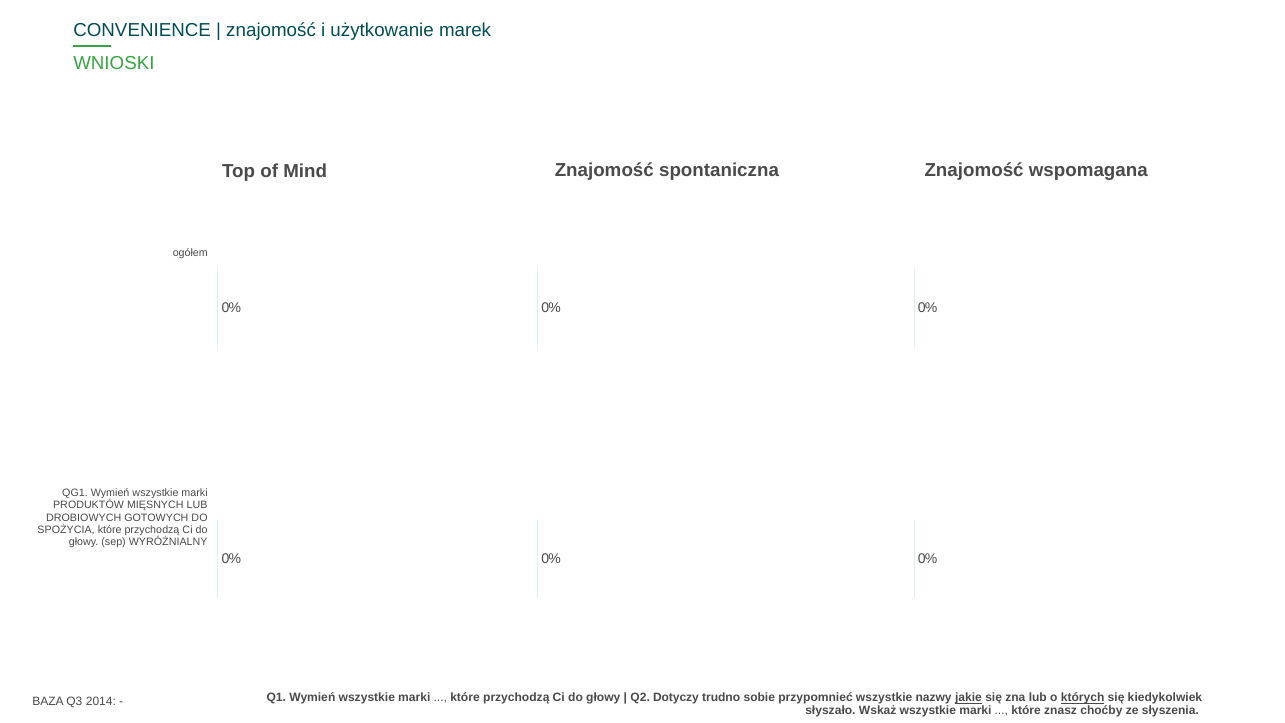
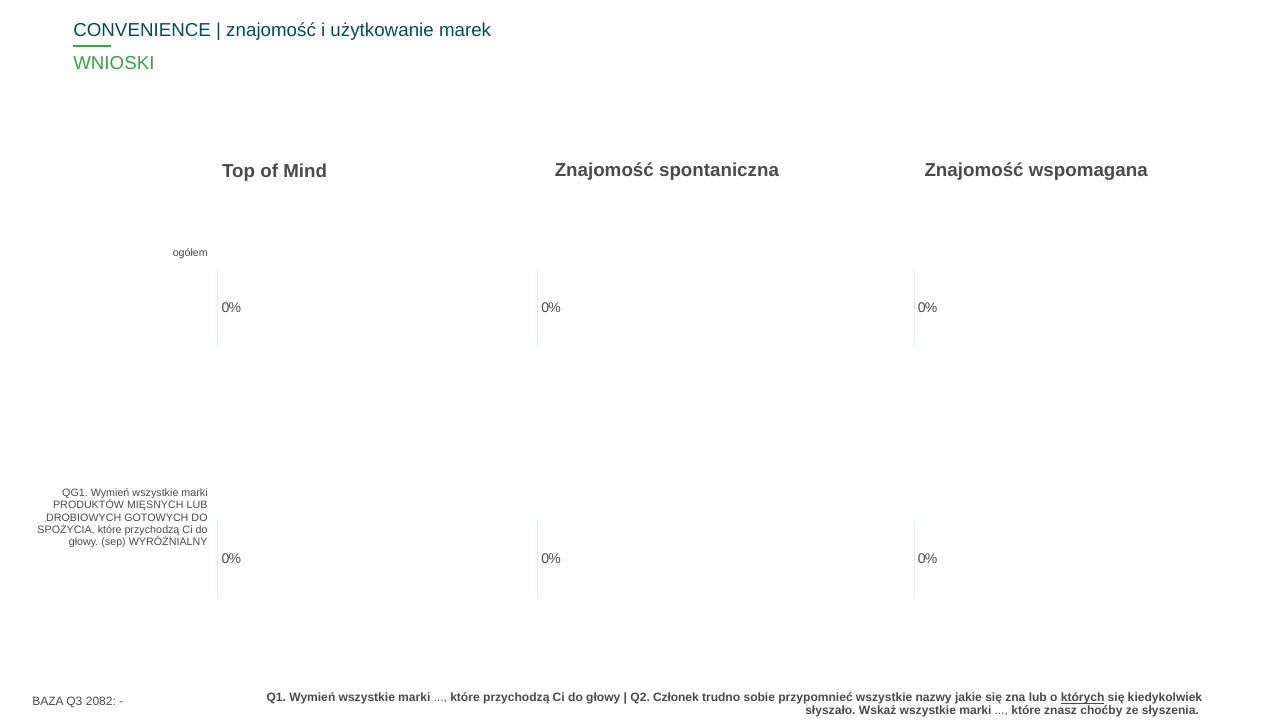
Dotyczy: Dotyczy -> Członek
jakie underline: present -> none
2014: 2014 -> 2082
